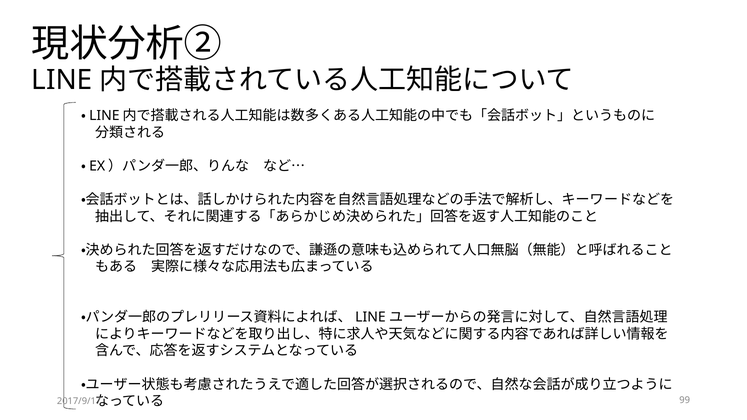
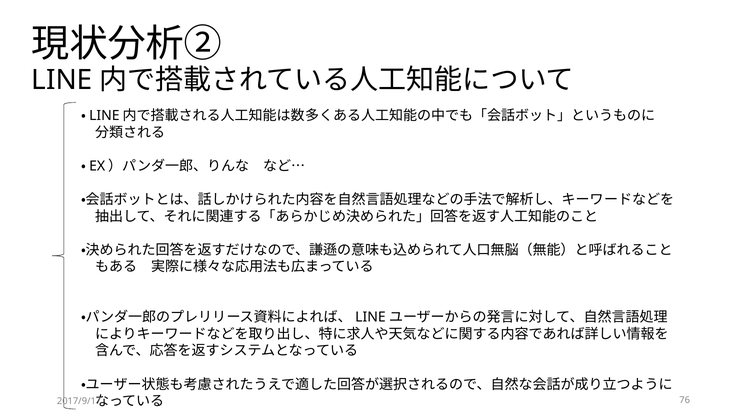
99: 99 -> 76
